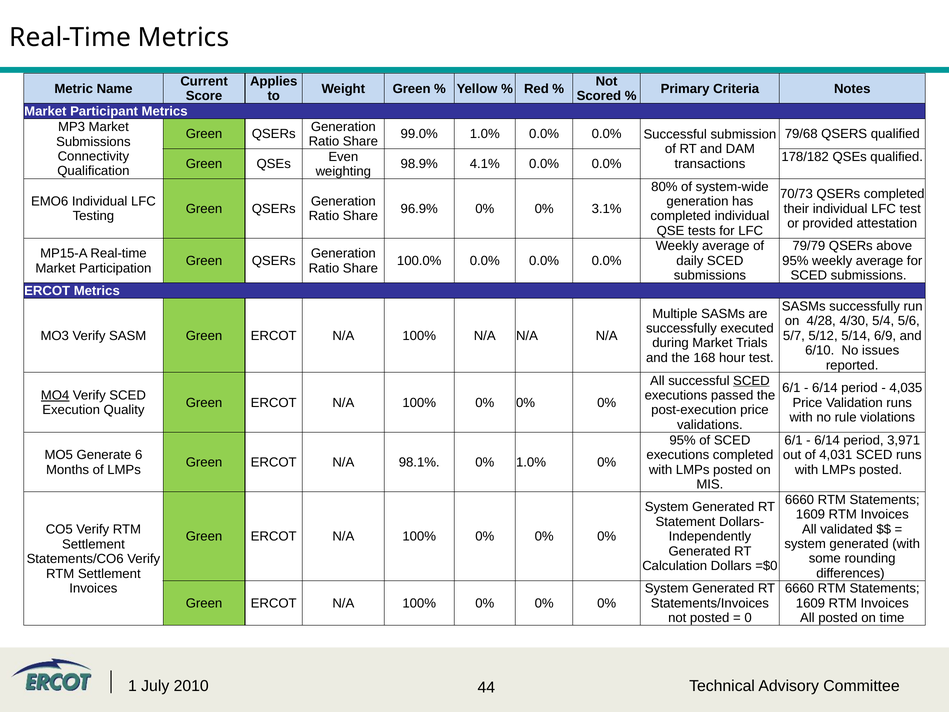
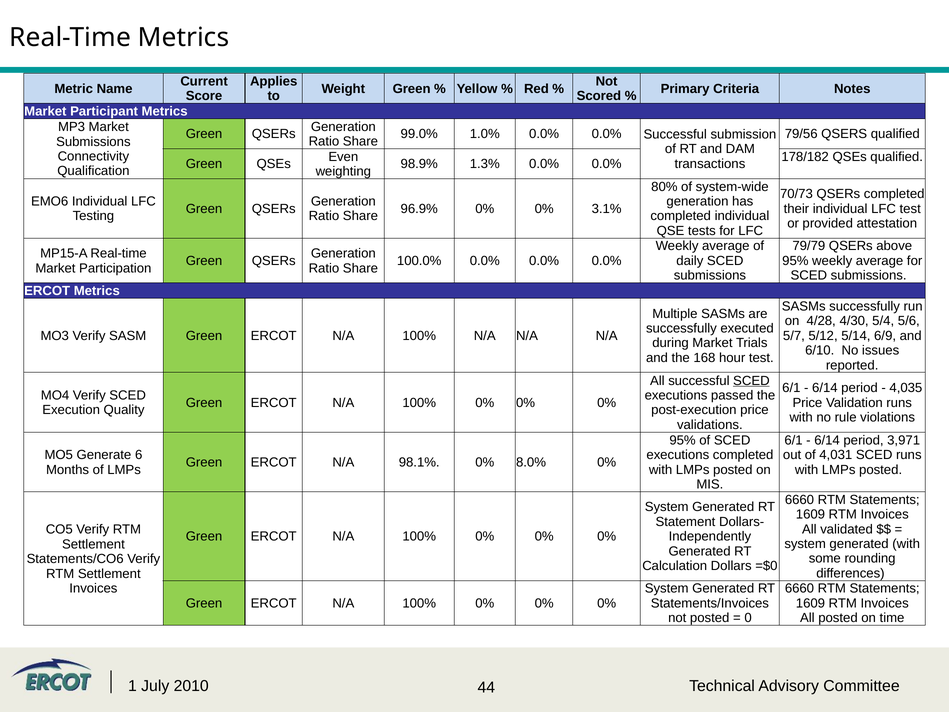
79/68: 79/68 -> 79/56
4.1%: 4.1% -> 1.3%
MO4 underline: present -> none
0% 1.0%: 1.0% -> 8.0%
